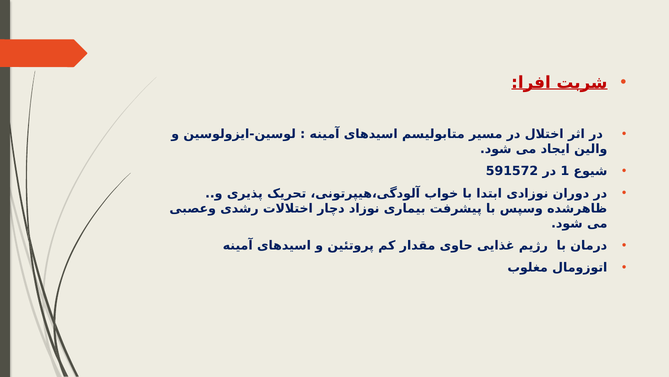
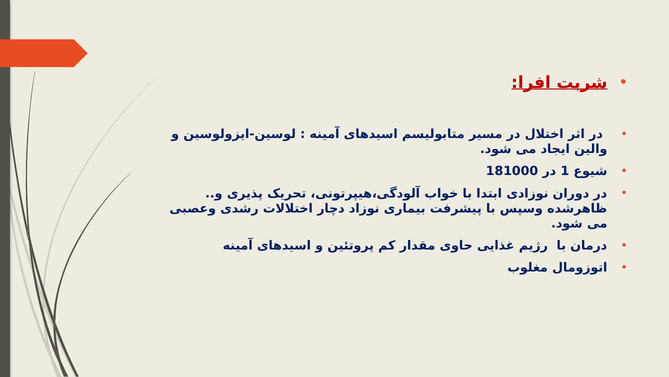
591572: 591572 -> 181000
